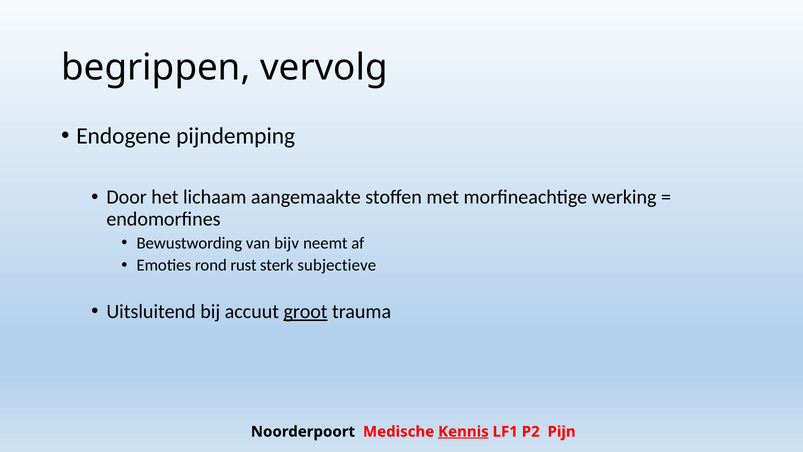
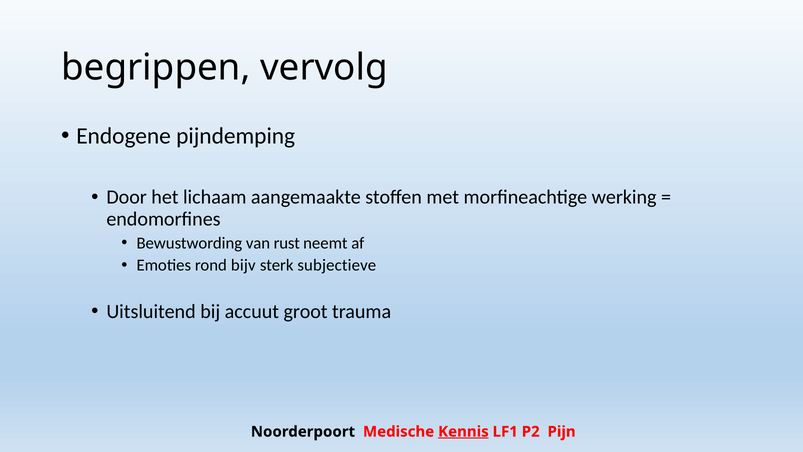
bijv: bijv -> rust
rust: rust -> bijv
groot underline: present -> none
